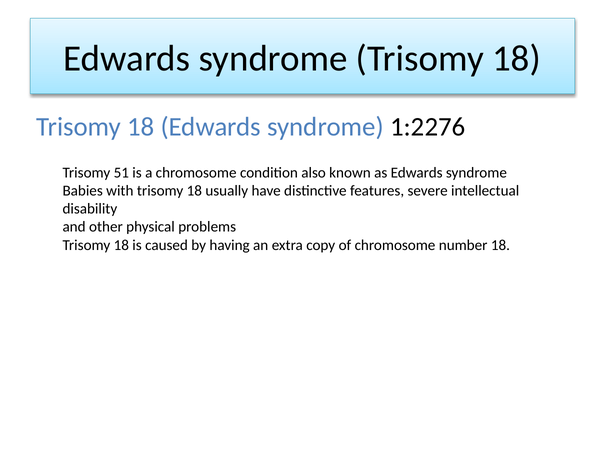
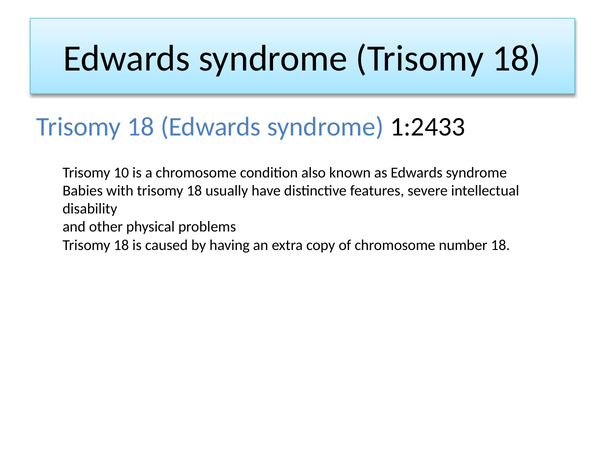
1:2276: 1:2276 -> 1:2433
51: 51 -> 10
